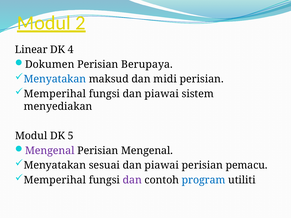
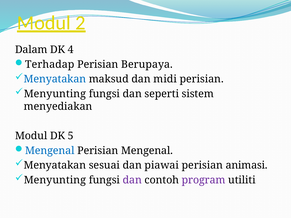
Linear: Linear -> Dalam
Dokumen: Dokumen -> Terhadap
Memperihal at (55, 94): Memperihal -> Menyunting
fungsi dan piawai: piawai -> seperti
Mengenal at (50, 151) colour: purple -> blue
pemacu: pemacu -> animasi
Memperihal at (55, 180): Memperihal -> Menyunting
program colour: blue -> purple
